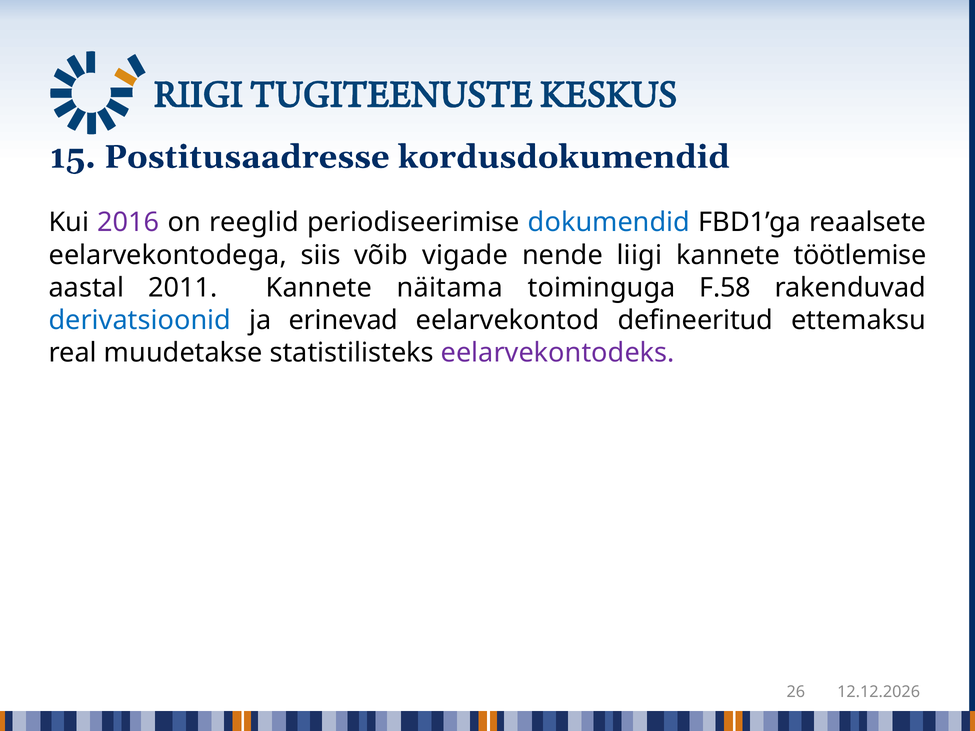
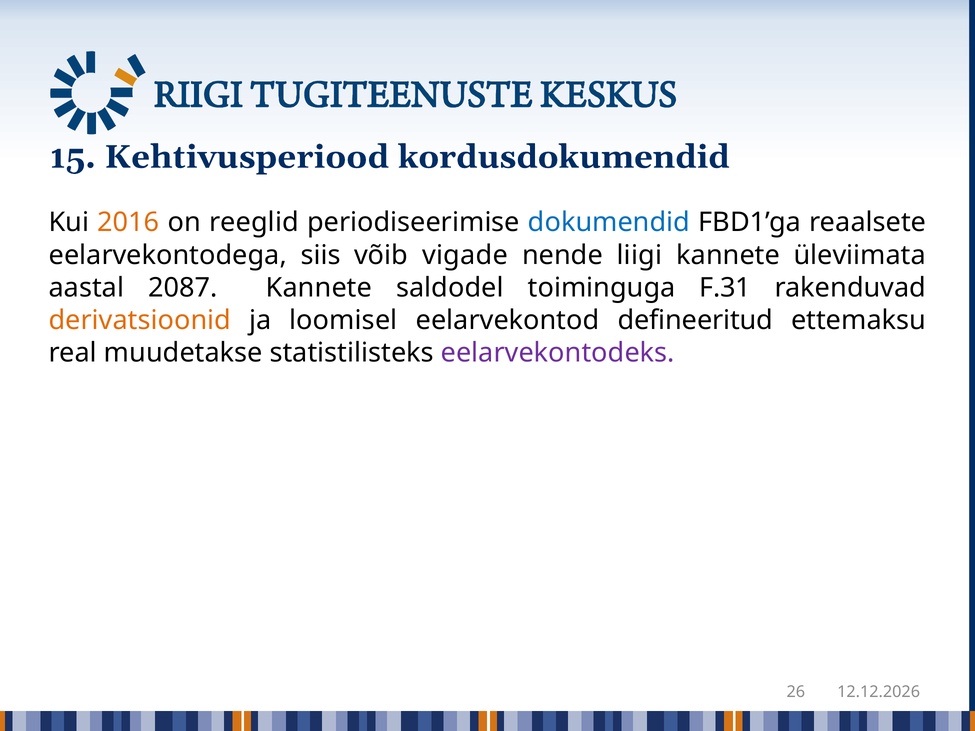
Postitusaadresse: Postitusaadresse -> Kehtivusperiood
2016 colour: purple -> orange
töötlemise: töötlemise -> üleviimata
2011: 2011 -> 2087
näitama: näitama -> saldodel
F.58: F.58 -> F.31
derivatsioonid colour: blue -> orange
erinevad: erinevad -> loomisel
